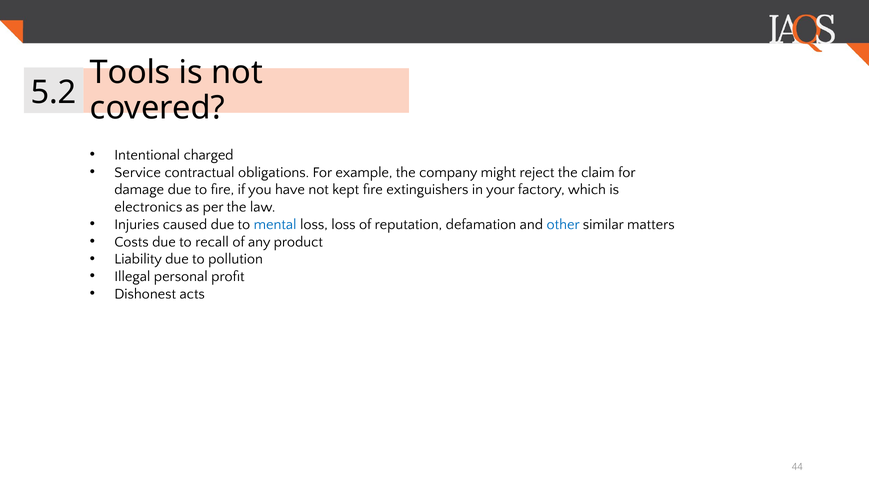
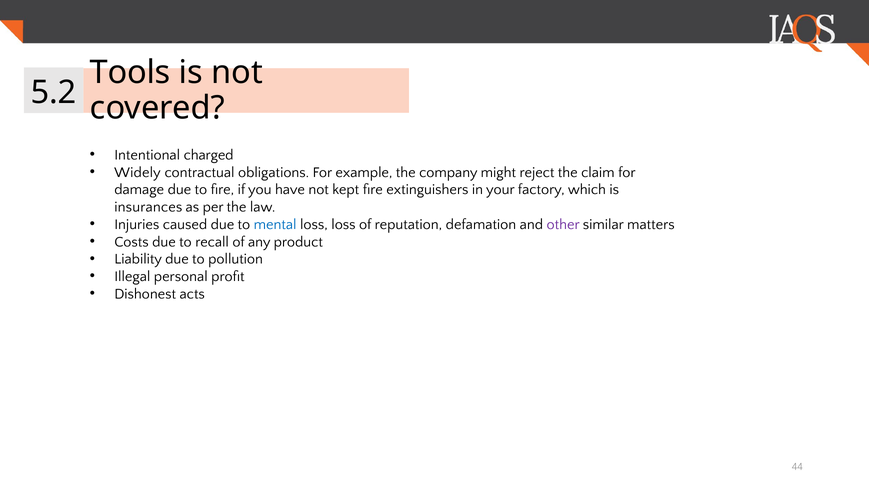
Service: Service -> Widely
electronics: electronics -> insurances
other colour: blue -> purple
